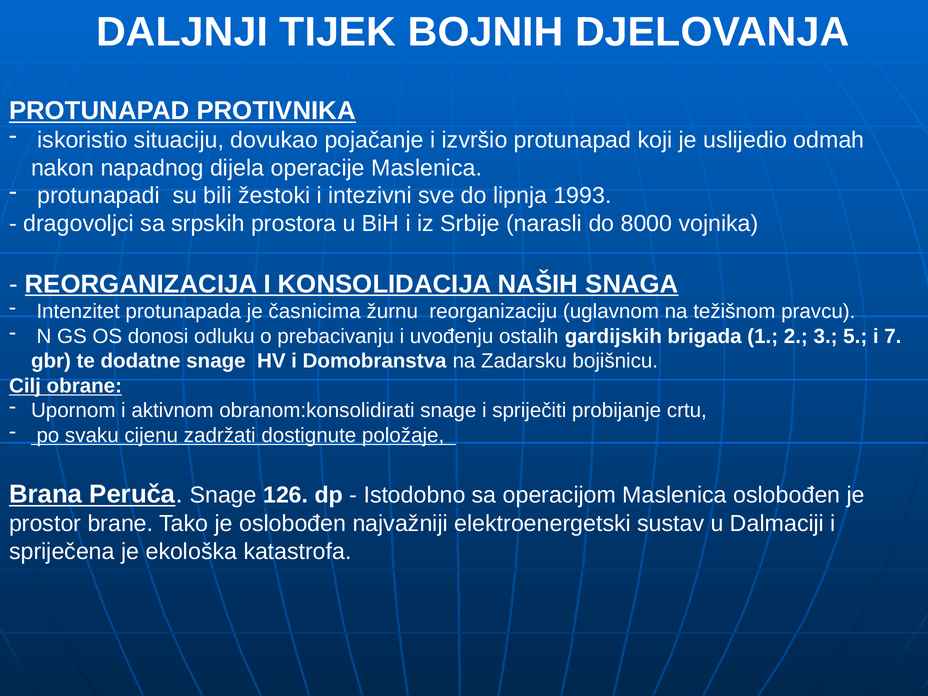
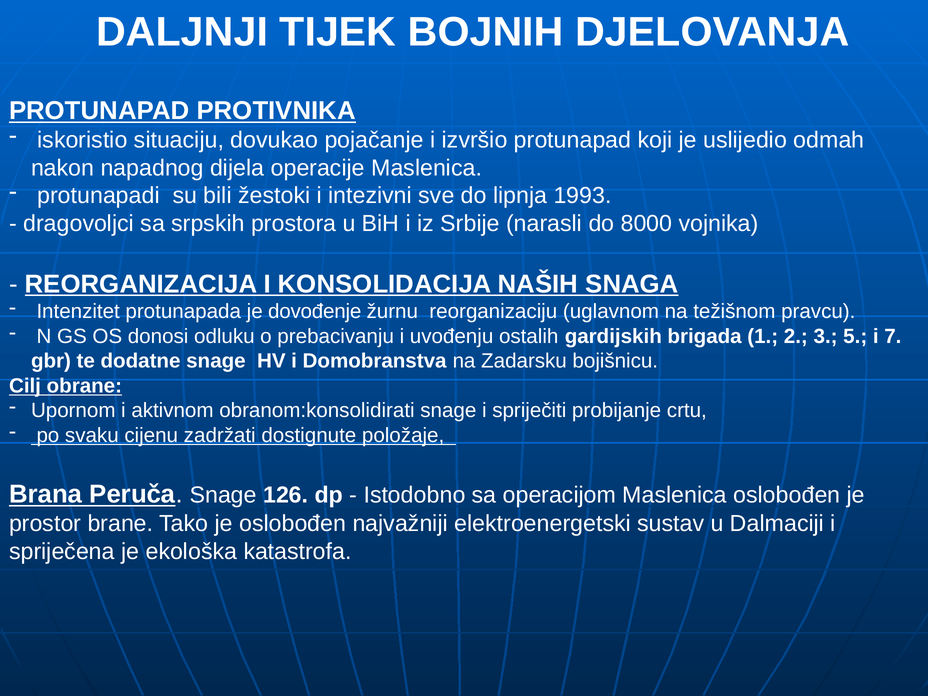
časnicima: časnicima -> dovođenje
